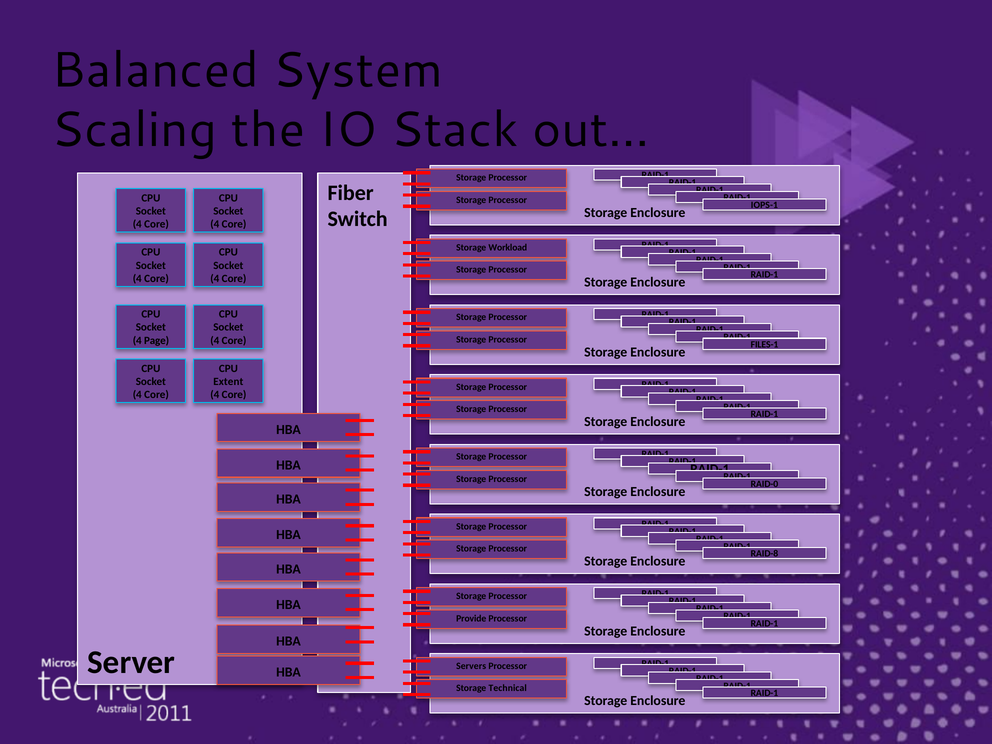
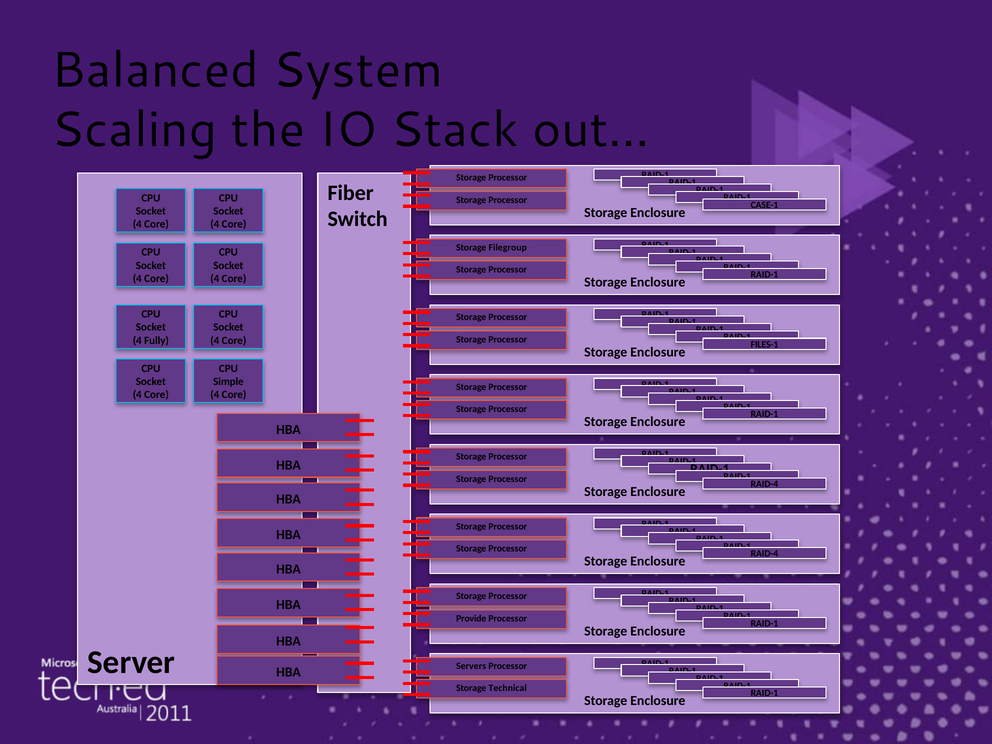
IOPS-1: IOPS-1 -> CASE-1
Workload: Workload -> Filegroup
Page: Page -> Fully
Extent: Extent -> Simple
RAID-0 at (764, 484): RAID-0 -> RAID-4
RAID-8 at (764, 554): RAID-8 -> RAID-4
